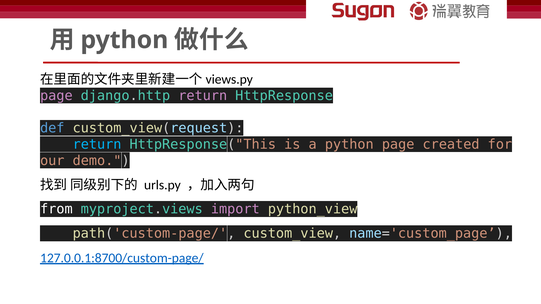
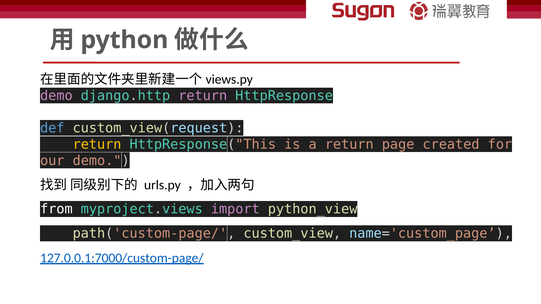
page at (56, 96): page -> demo
return at (97, 144) colour: light blue -> yellow
a python: python -> return
127.0.0.1:8700/custom-page/: 127.0.0.1:8700/custom-page/ -> 127.0.0.1:7000/custom-page/
